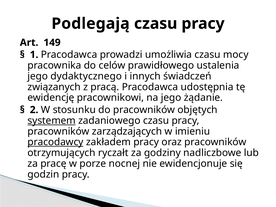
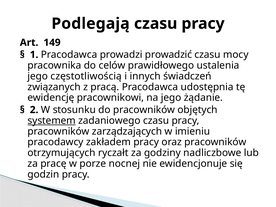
umożliwia: umożliwia -> prowadzić
dydaktycznego: dydaktycznego -> częstotliwością
pracodawcy underline: present -> none
